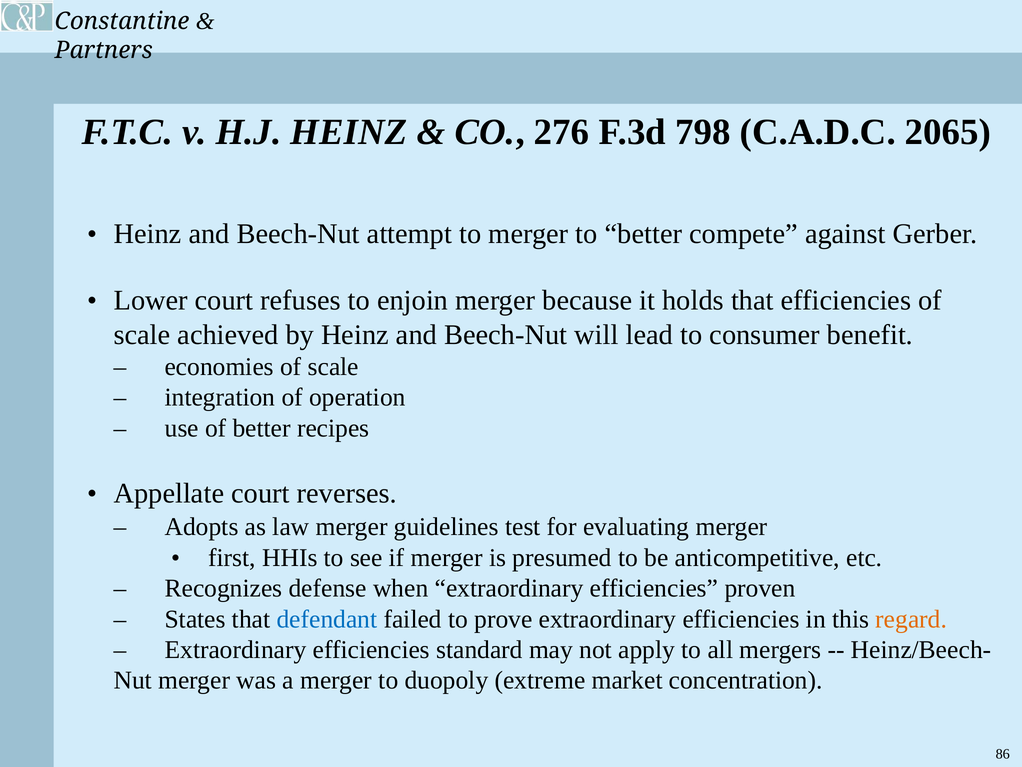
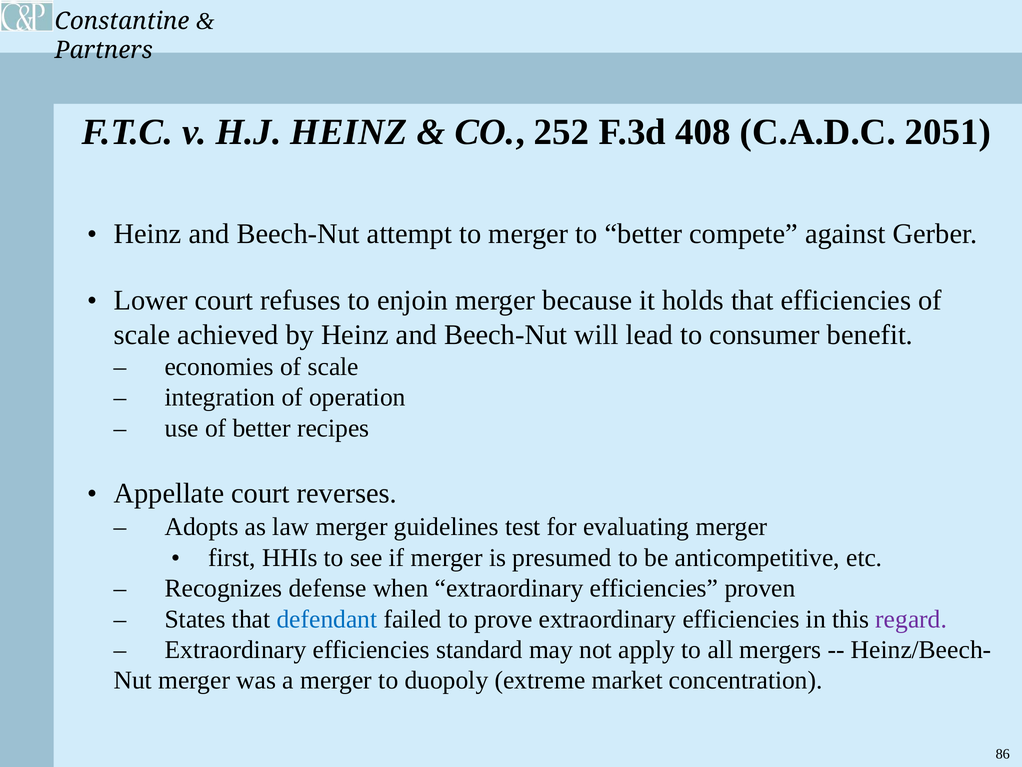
276: 276 -> 252
798: 798 -> 408
2065: 2065 -> 2051
regard colour: orange -> purple
